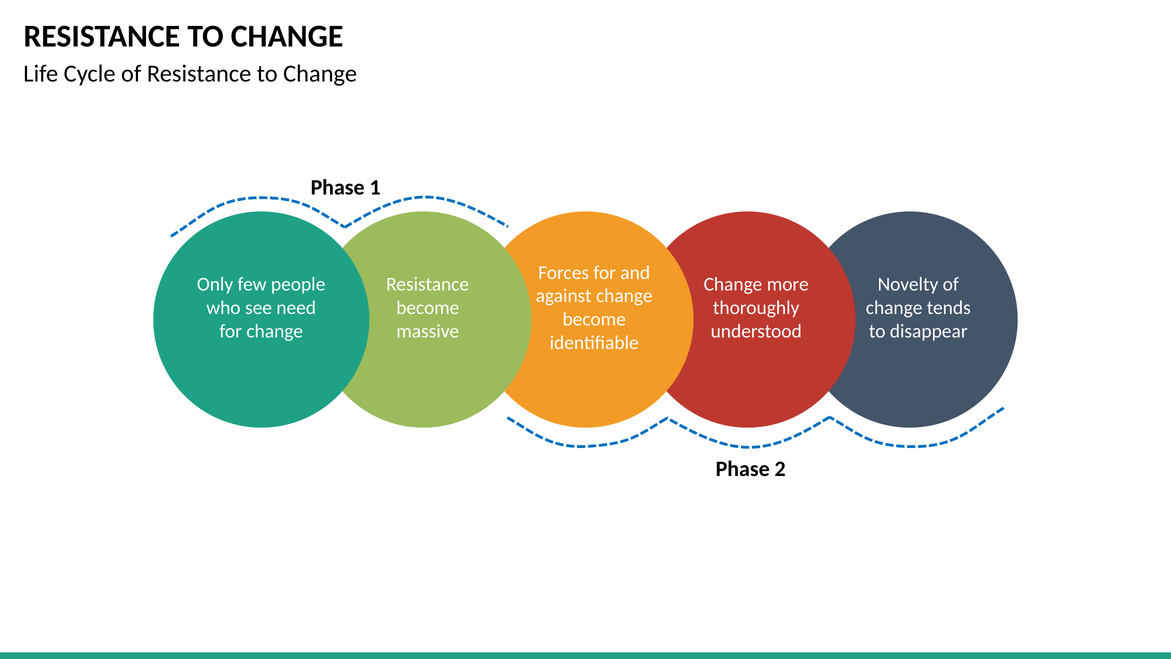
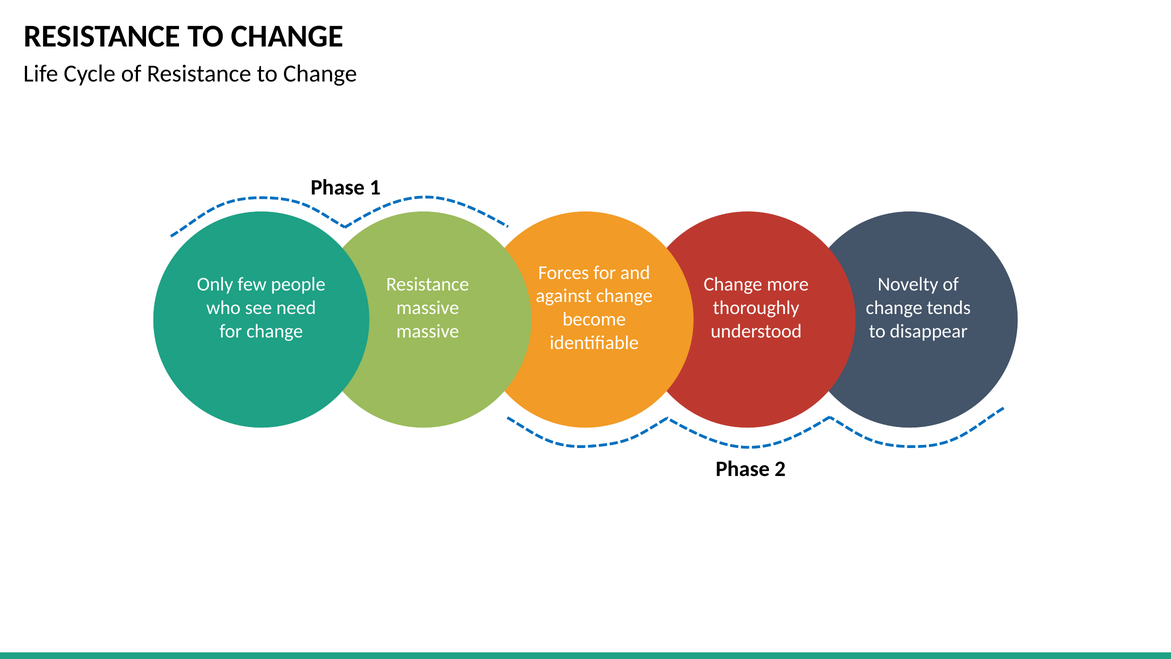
become at (428, 308): become -> massive
